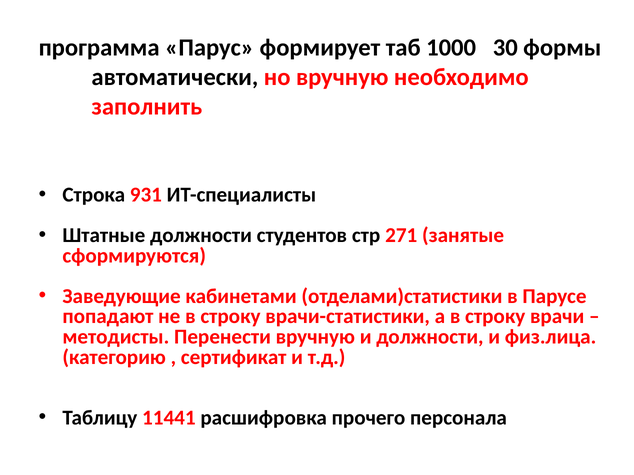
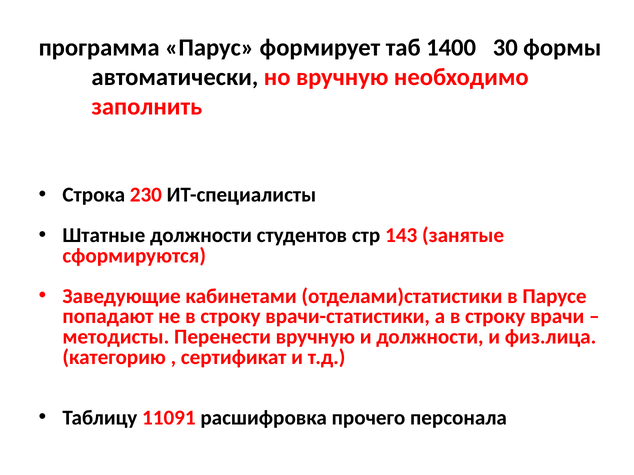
1000: 1000 -> 1400
931: 931 -> 230
271: 271 -> 143
11441: 11441 -> 11091
